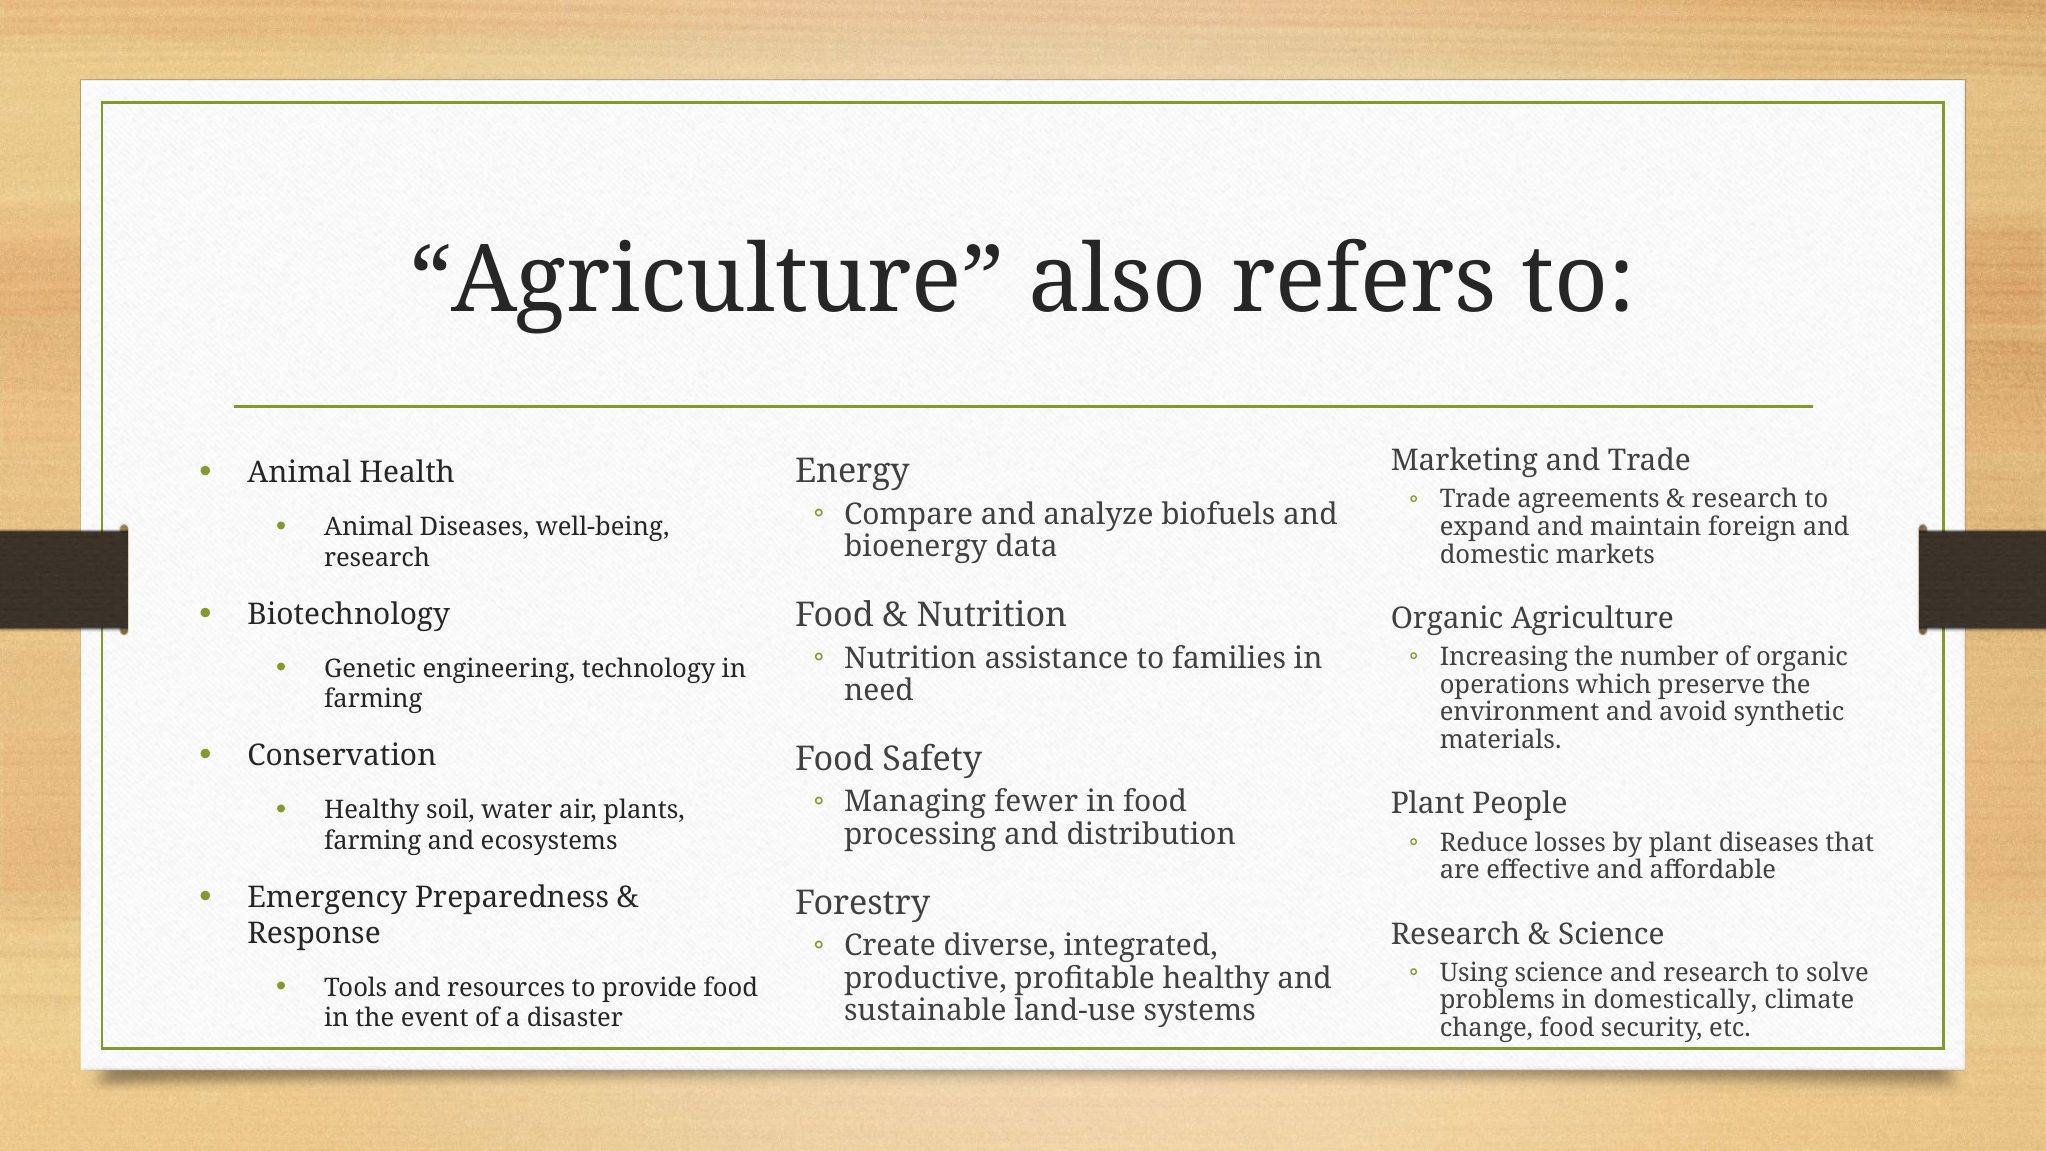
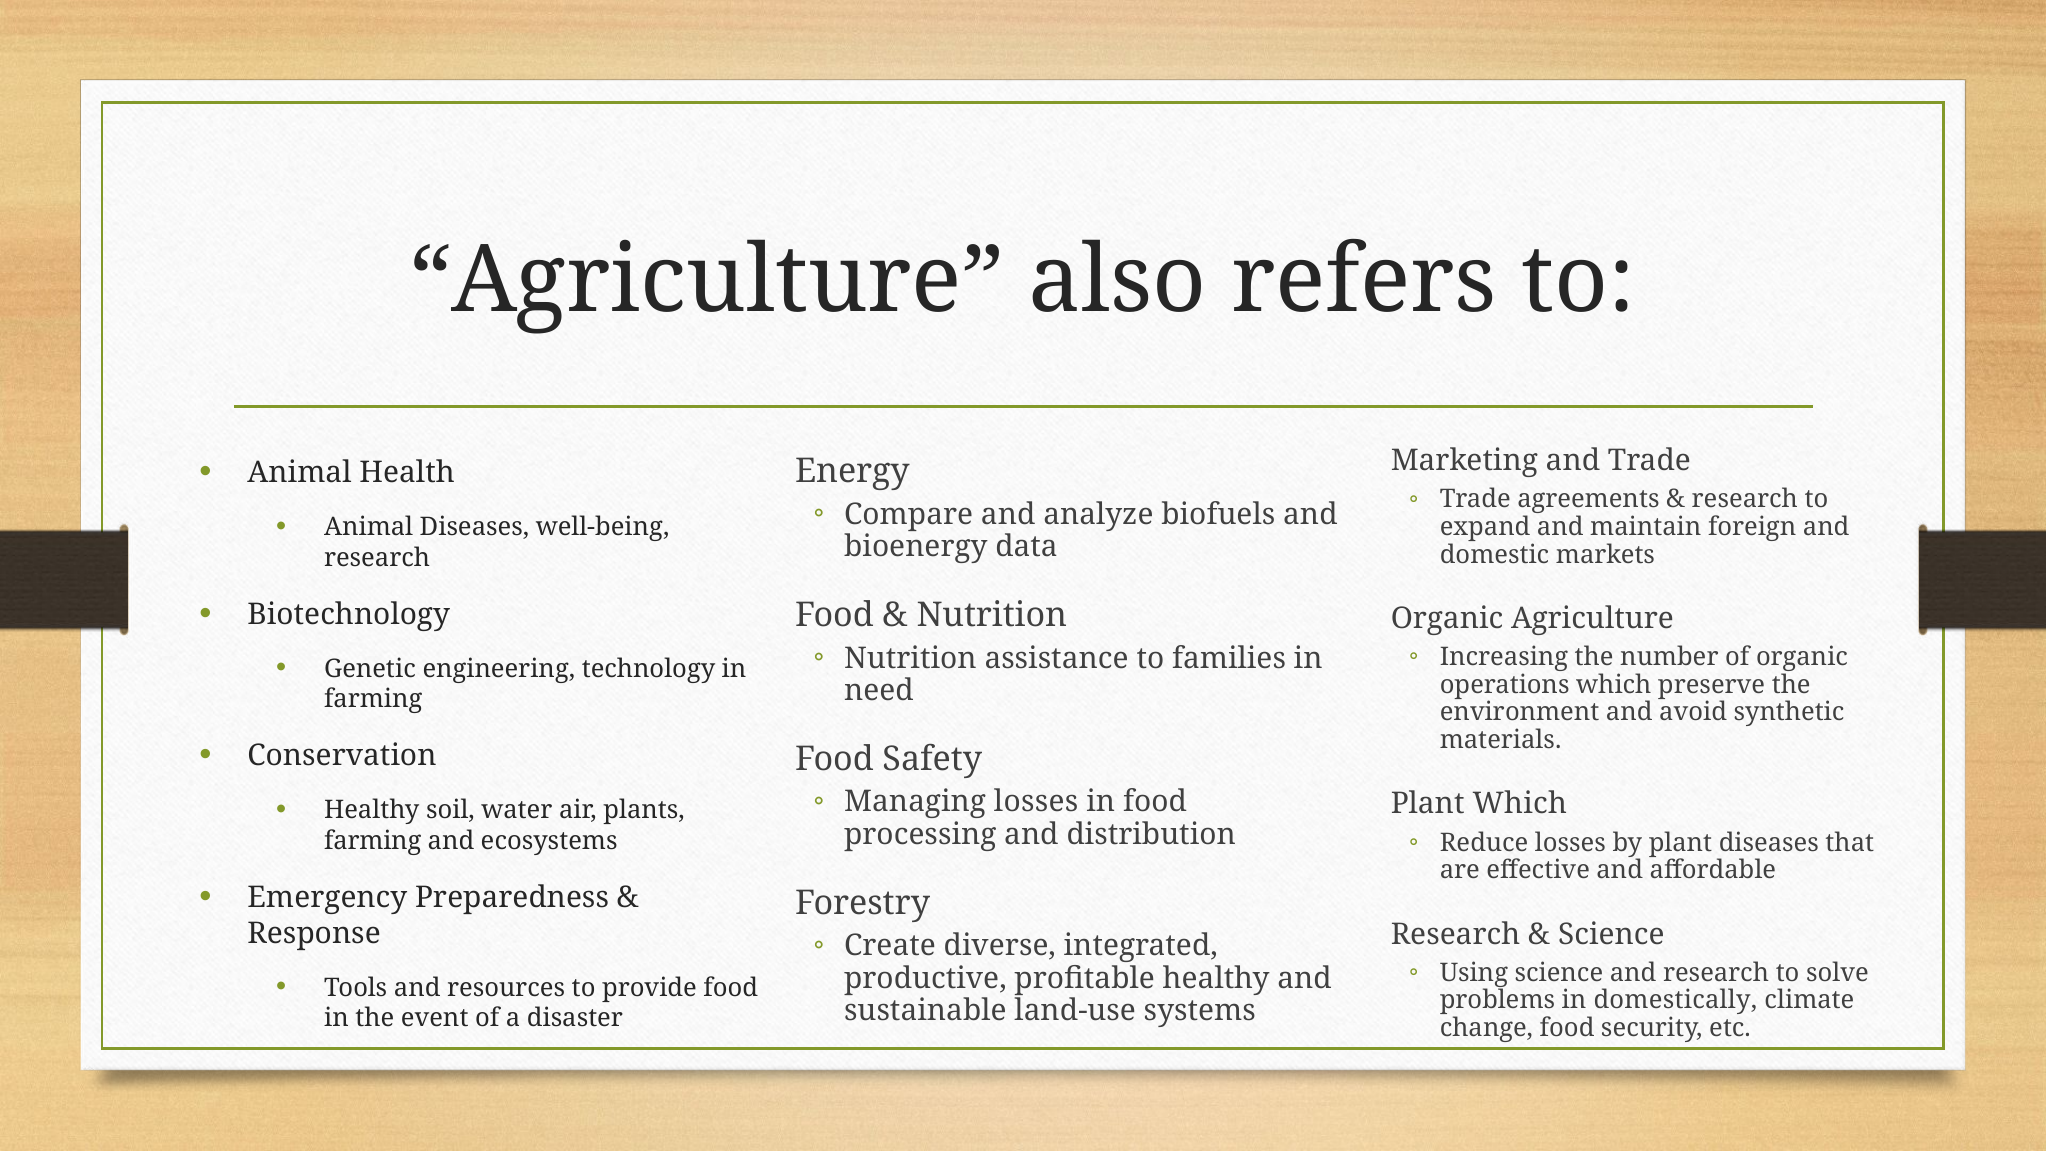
Managing fewer: fewer -> losses
Plant People: People -> Which
